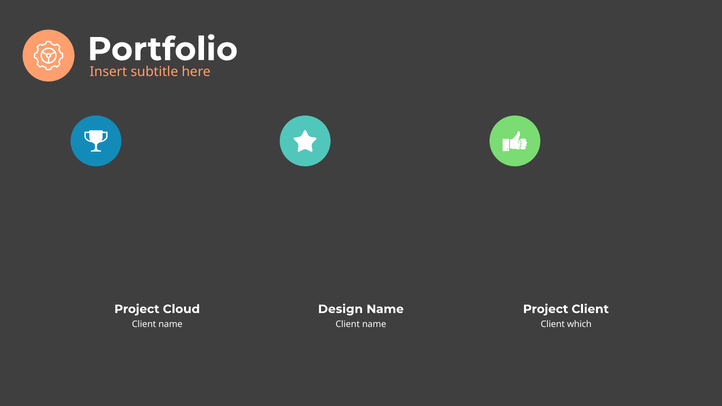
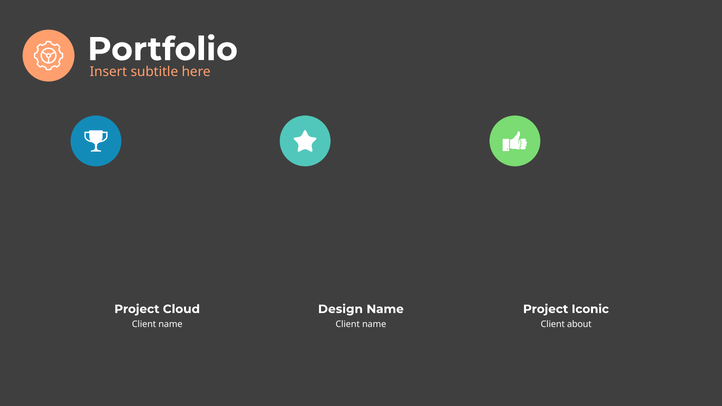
Project Client: Client -> Iconic
which: which -> about
